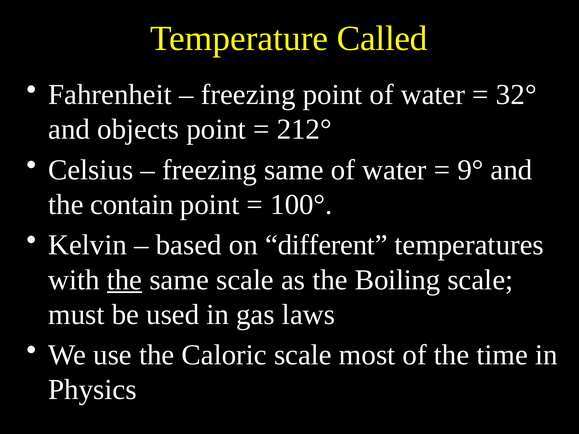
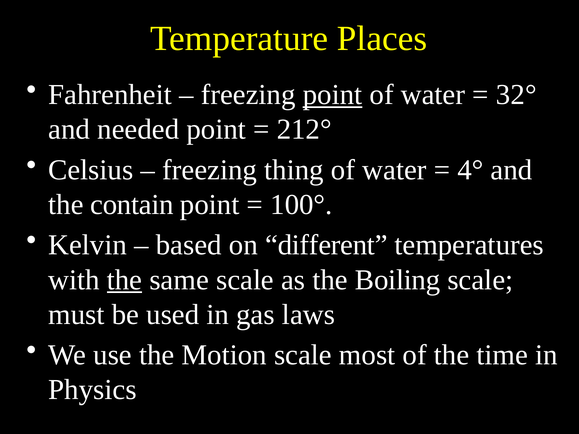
Called: Called -> Places
point at (333, 95) underline: none -> present
objects: objects -> needed
freezing same: same -> thing
9°: 9° -> 4°
Caloric: Caloric -> Motion
